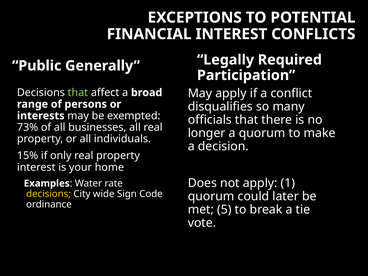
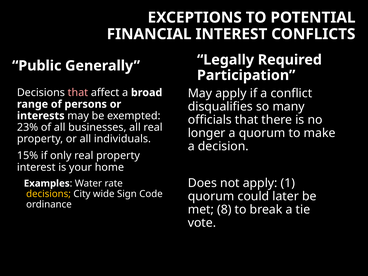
that at (78, 93) colour: light green -> pink
73%: 73% -> 23%
5: 5 -> 8
